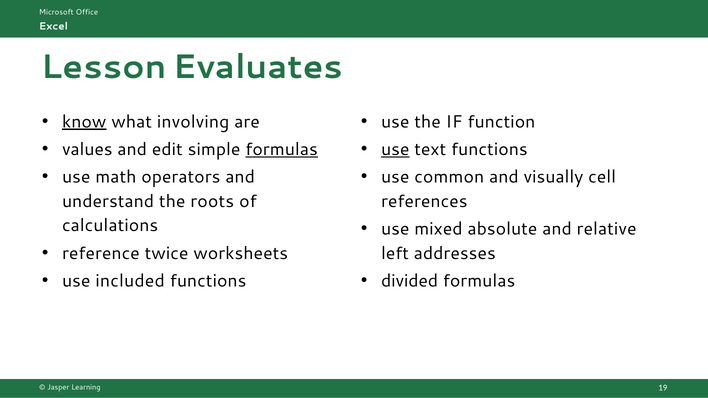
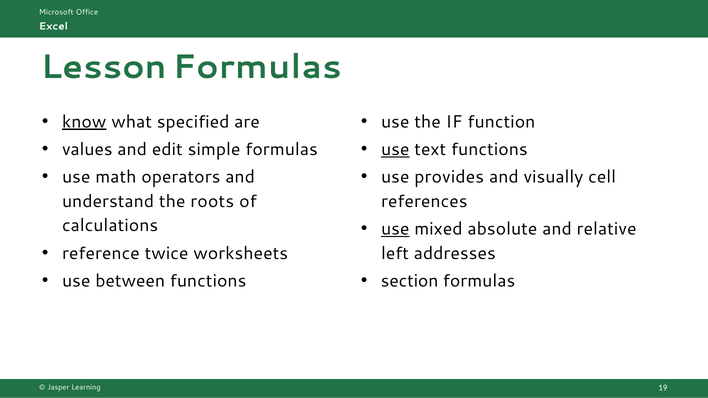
Lesson Evaluates: Evaluates -> Formulas
involving: involving -> specified
formulas at (282, 149) underline: present -> none
common: common -> provides
use at (395, 229) underline: none -> present
included: included -> between
divided: divided -> section
